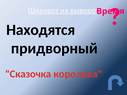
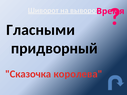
Находятся: Находятся -> Гласными
